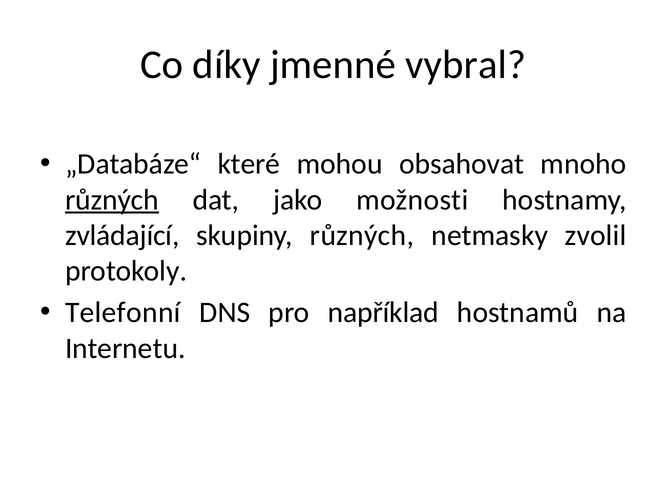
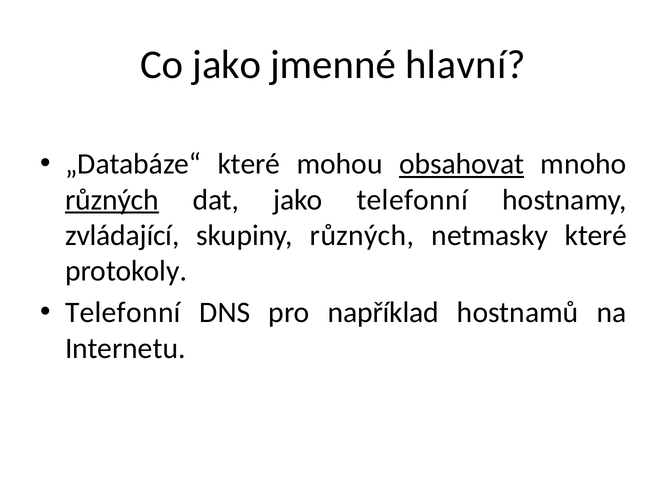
Co díky: díky -> jako
vybral: vybral -> hlavní
obsahovat underline: none -> present
jako možnosti: možnosti -> telefonní
netmasky zvolil: zvolil -> které
